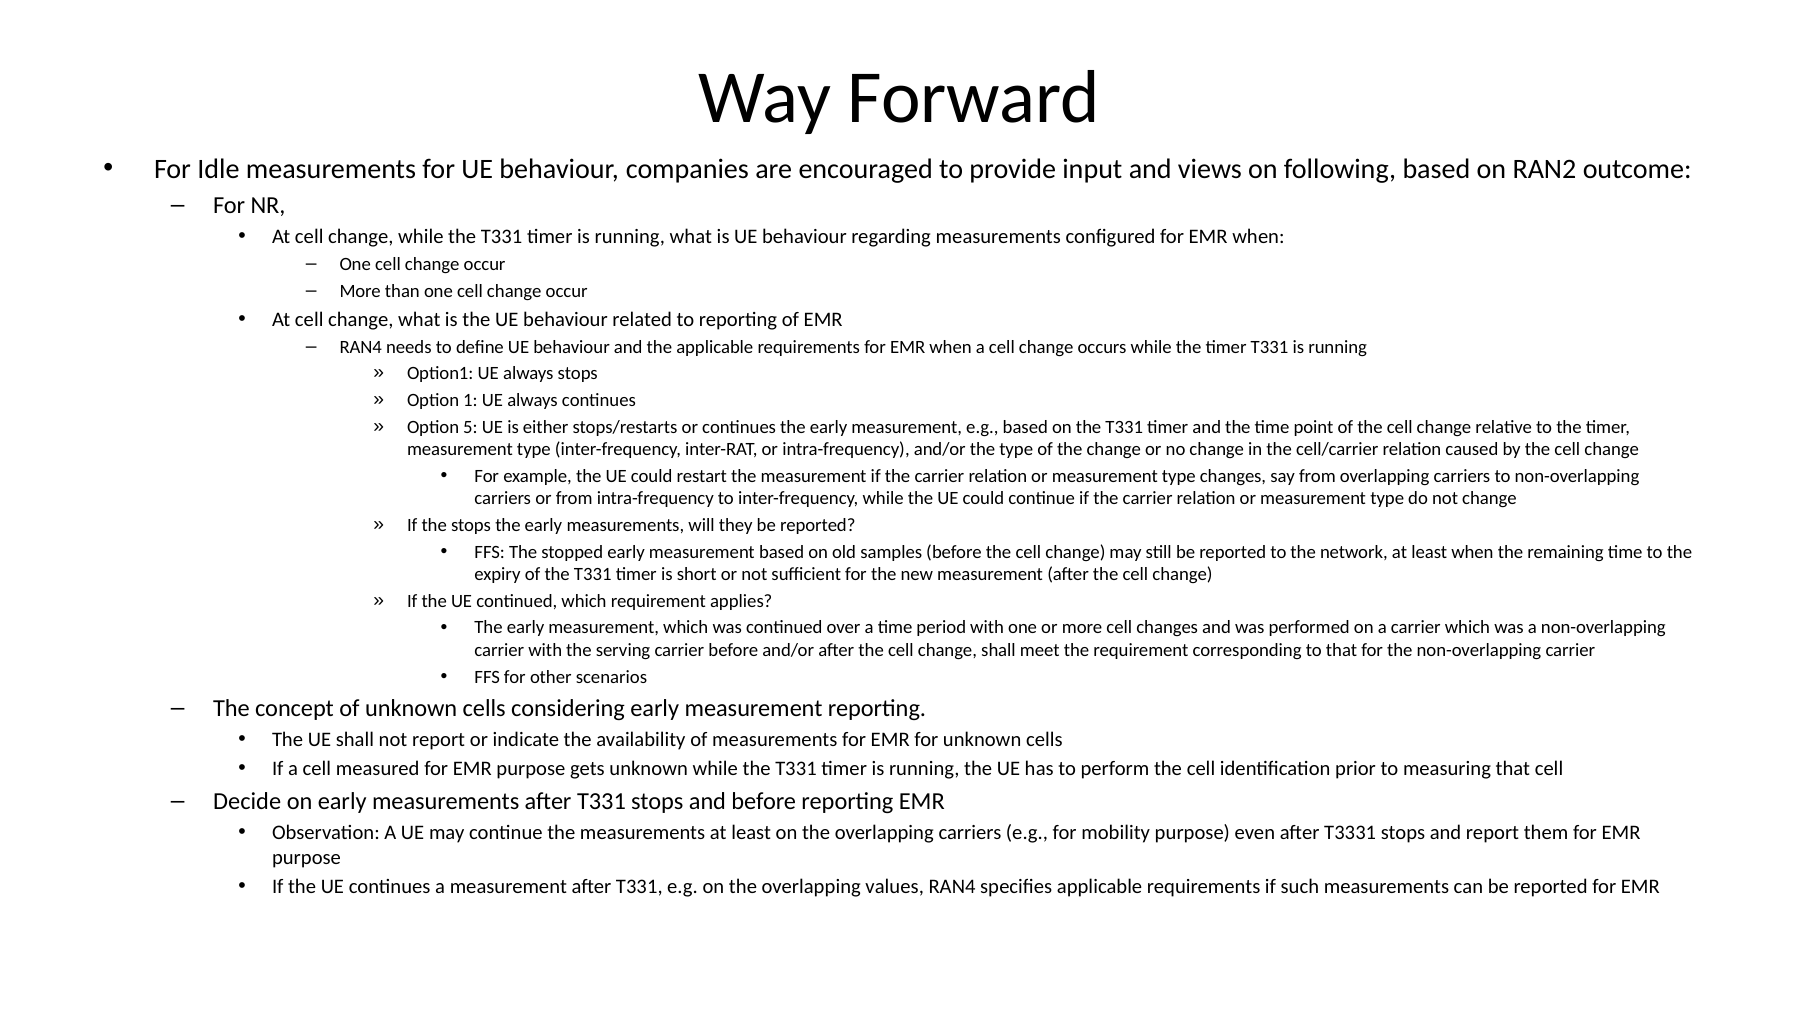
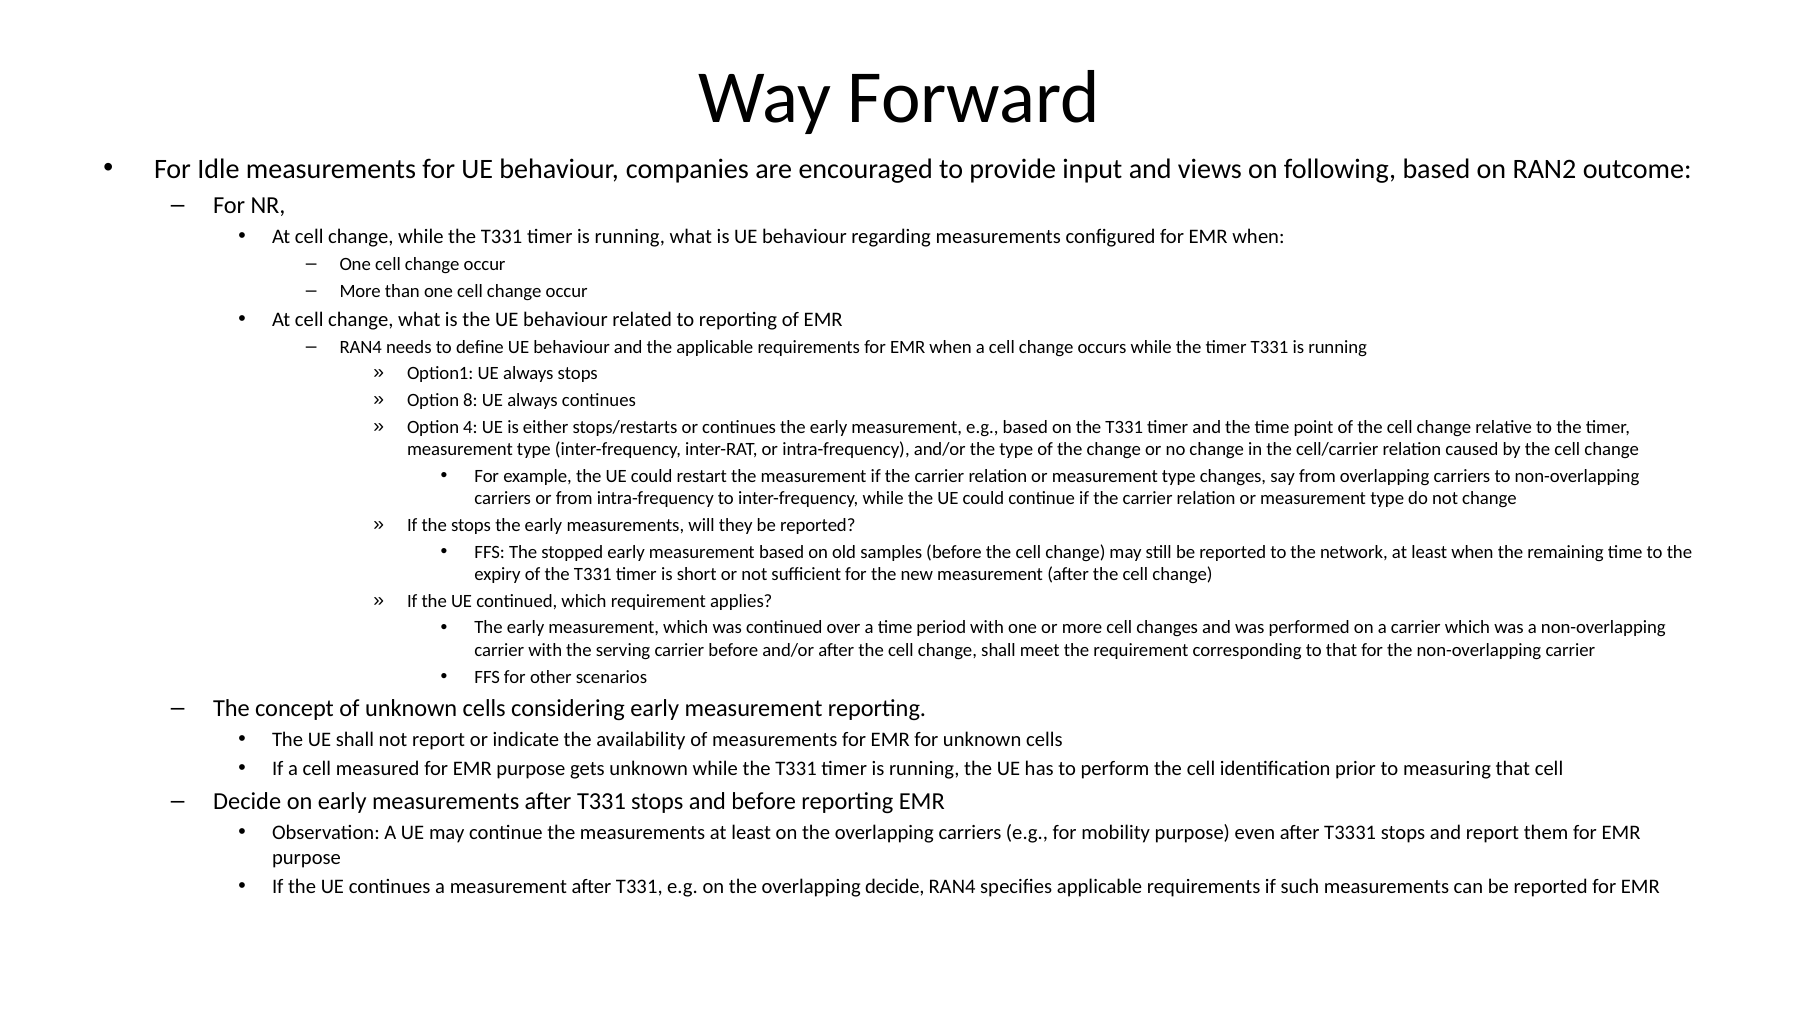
1: 1 -> 8
5: 5 -> 4
overlapping values: values -> decide
